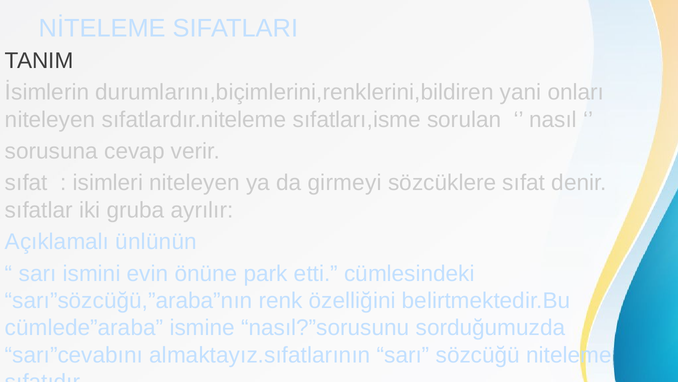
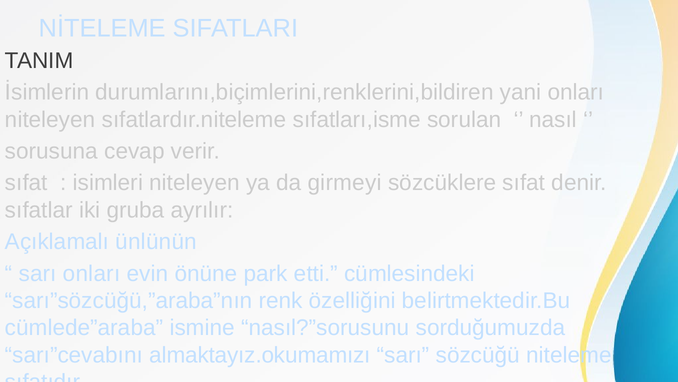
sarı ismini: ismini -> onları
almaktayız.sıfatlarının: almaktayız.sıfatlarının -> almaktayız.okumamızı
